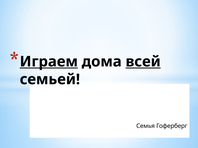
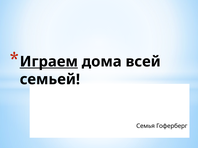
всей underline: present -> none
